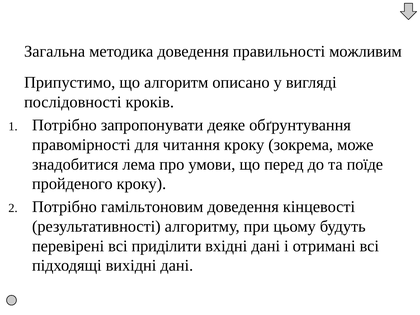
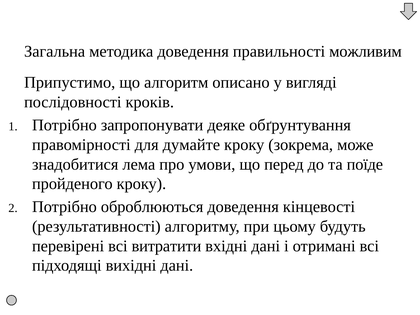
читання: читання -> думайте
гамільтоновим: гамільтоновим -> оброблюються
приділити: приділити -> витратити
